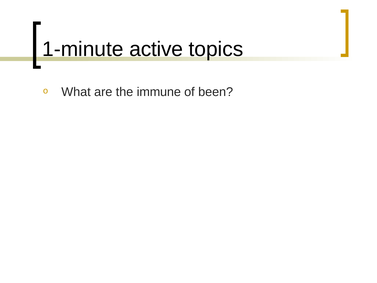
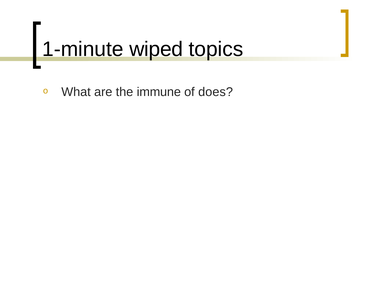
active: active -> wiped
been: been -> does
